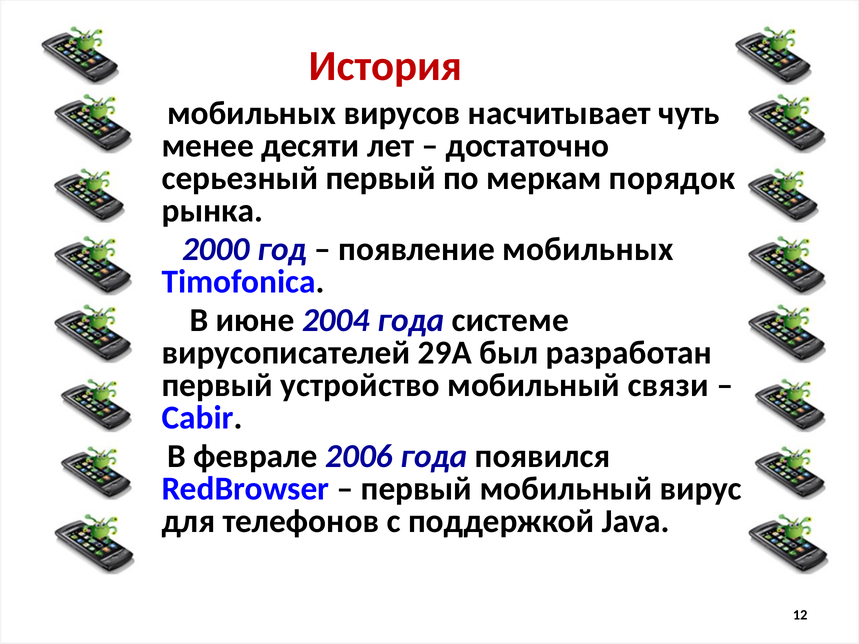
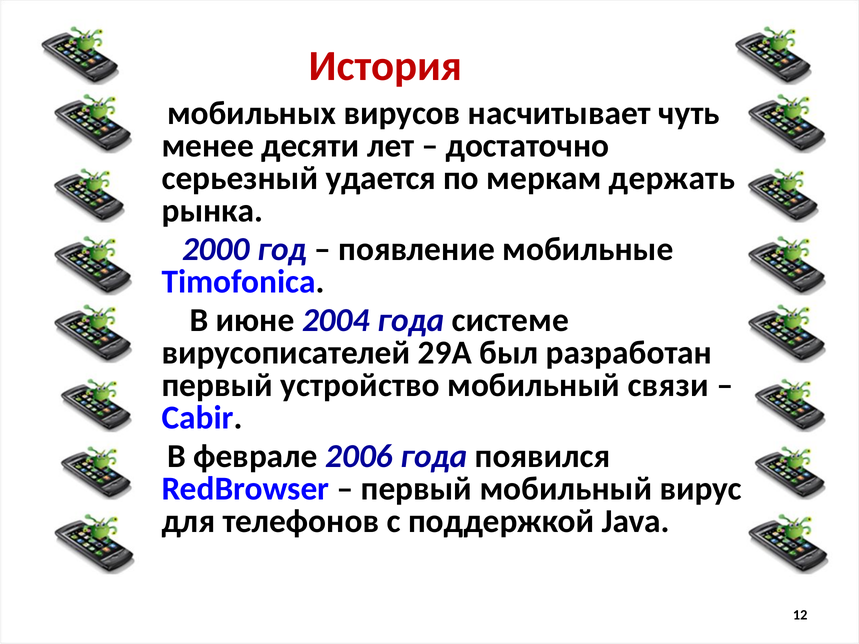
серьезный первый: первый -> удается
порядок: порядок -> держать
появление мобильных: мобильных -> мобильные
